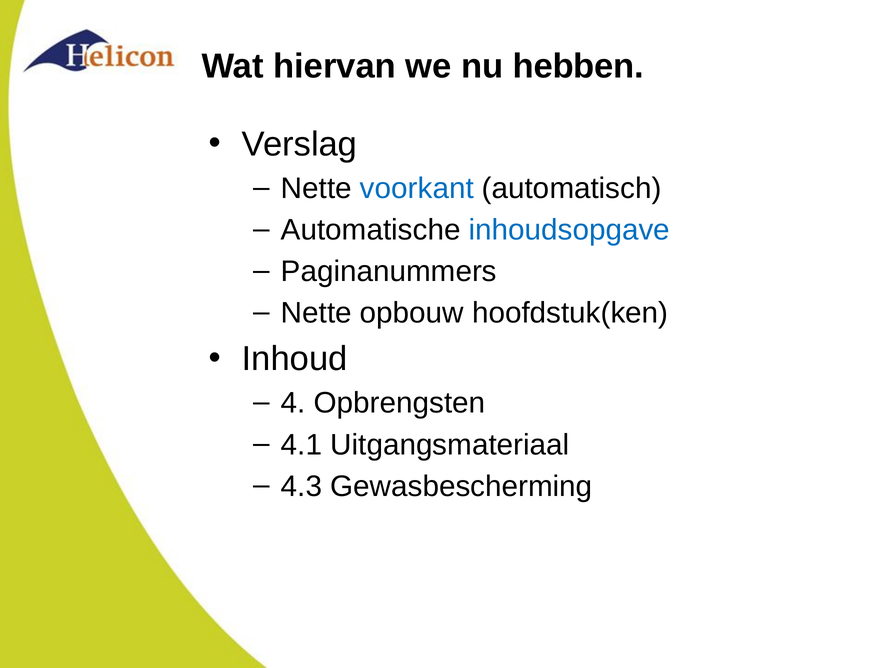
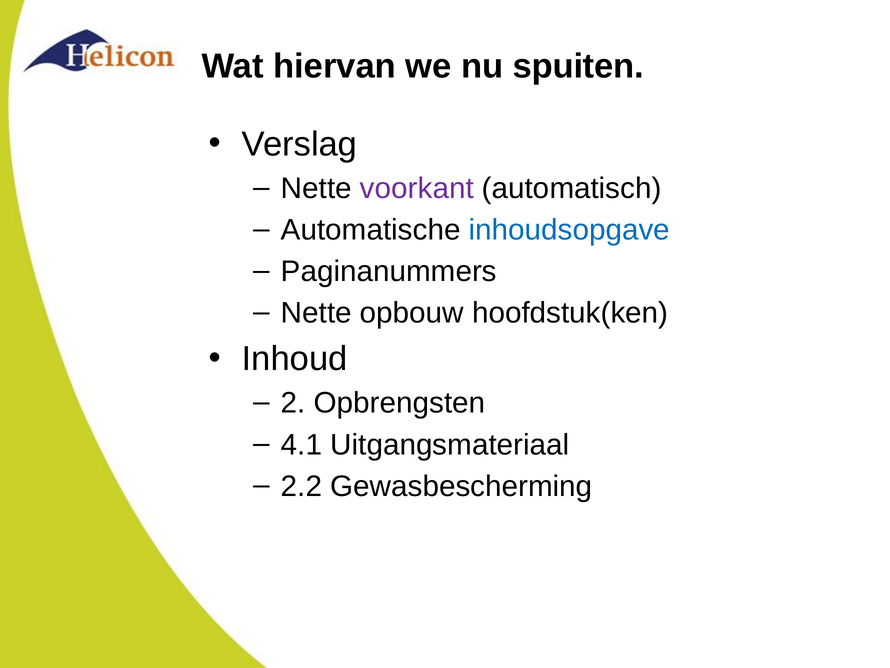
hebben: hebben -> spuiten
voorkant colour: blue -> purple
4: 4 -> 2
4.3: 4.3 -> 2.2
